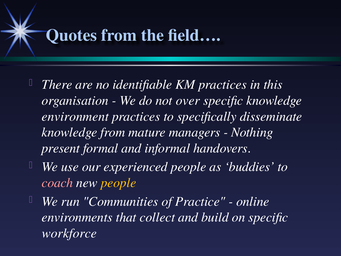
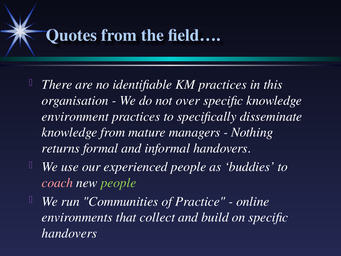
present: present -> returns
people at (118, 183) colour: yellow -> light green
workforce at (69, 233): workforce -> handovers
